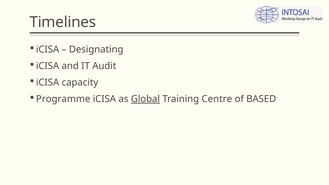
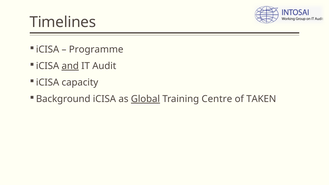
Designating: Designating -> Programme
and underline: none -> present
Programme: Programme -> Background
BASED: BASED -> TAKEN
